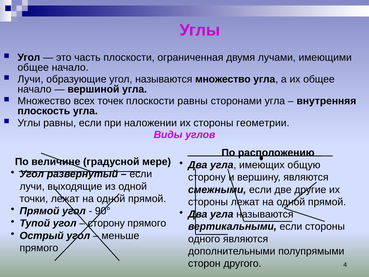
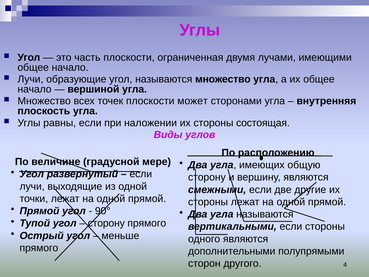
плоскости равны: равны -> может
геометрии: геометрии -> состоящая
